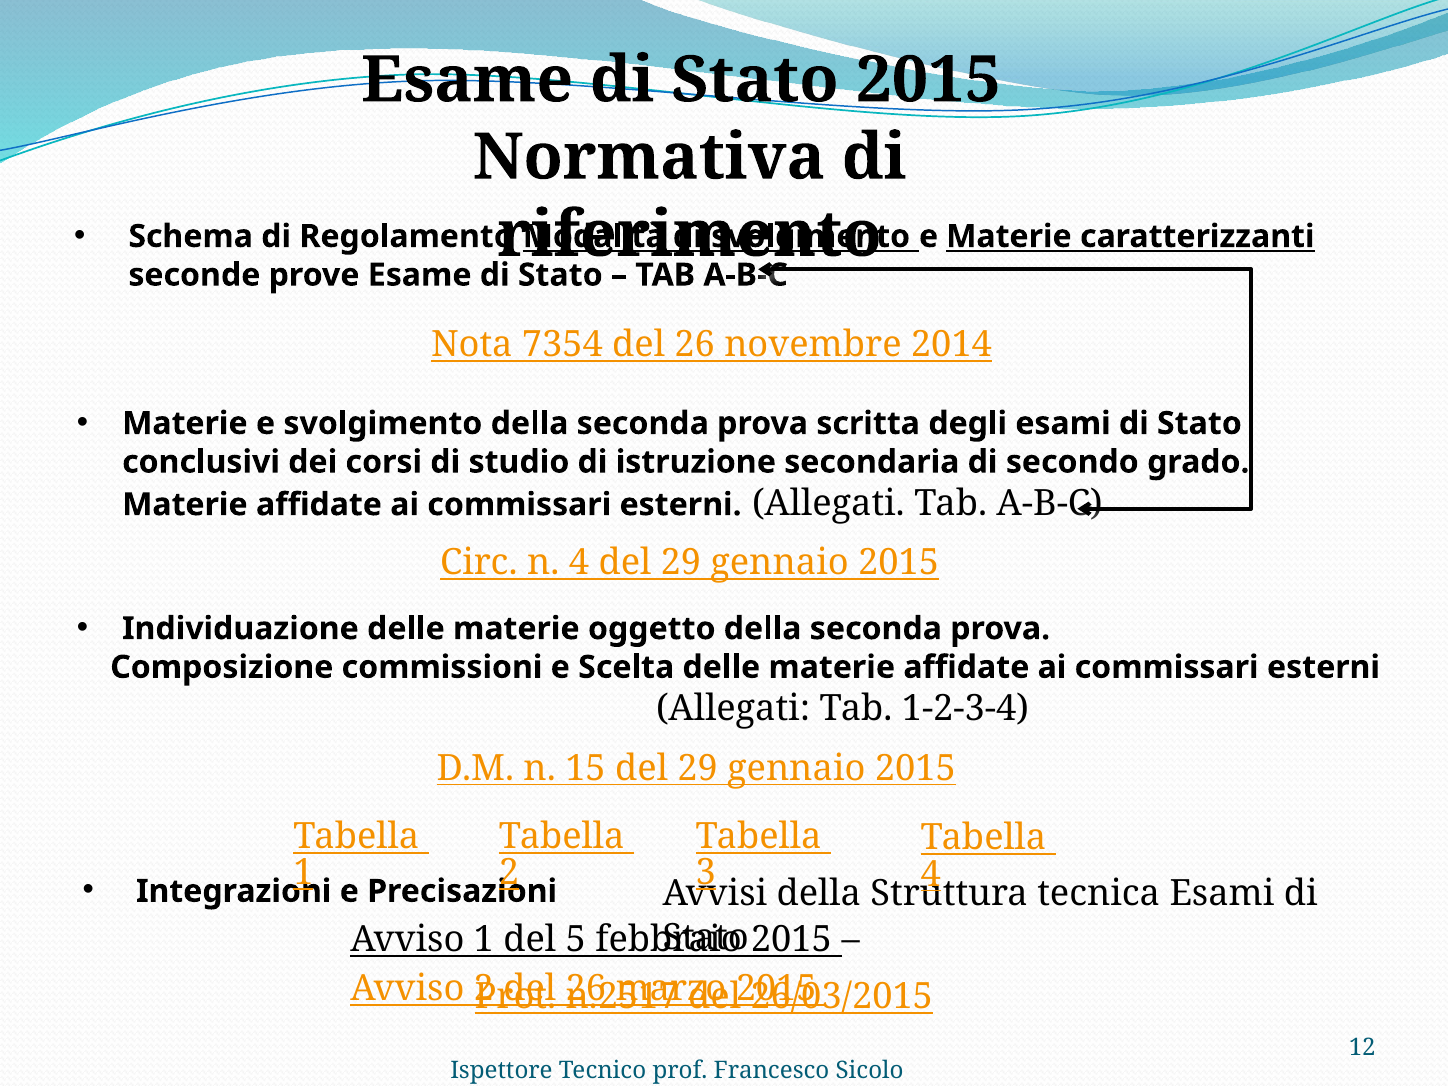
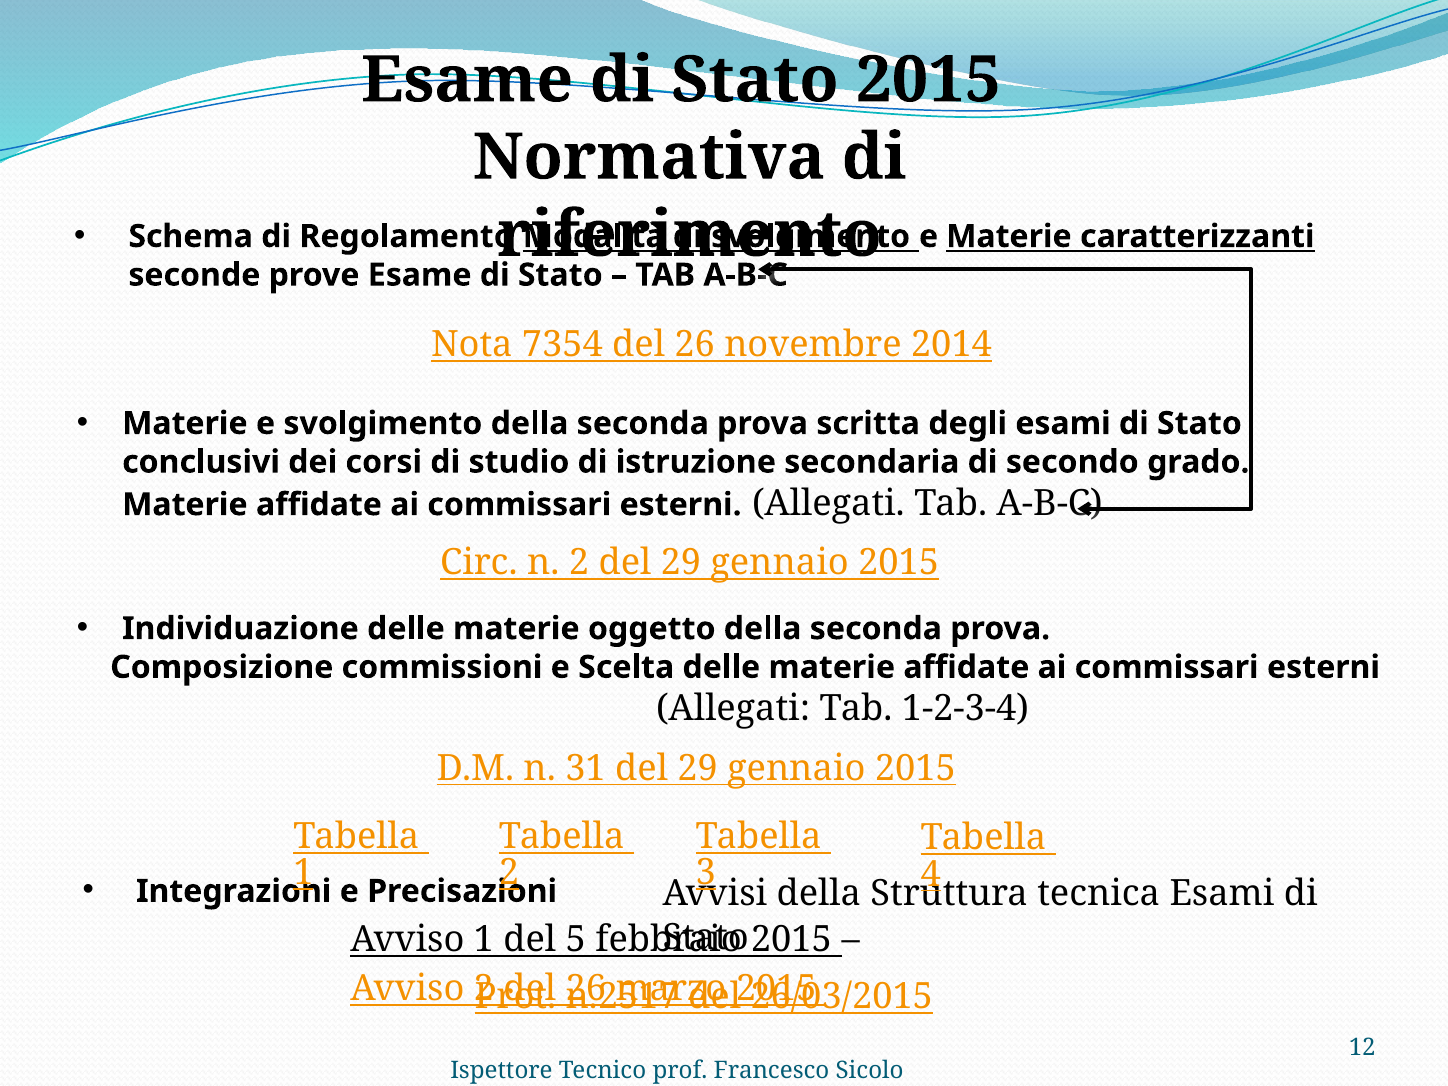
n 4: 4 -> 2
15: 15 -> 31
